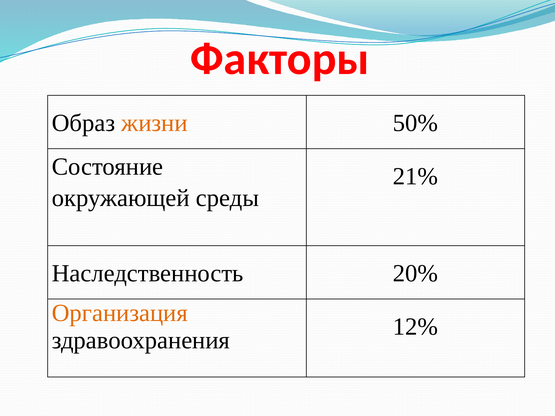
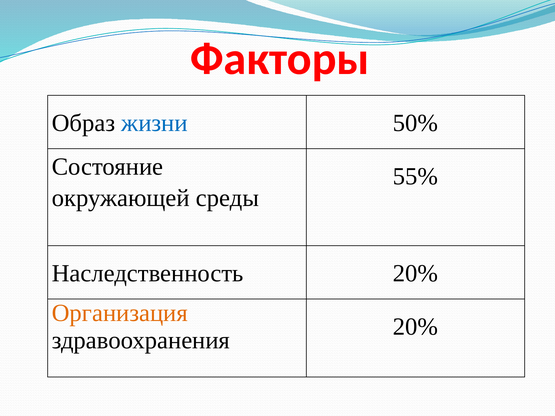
жизни colour: orange -> blue
21%: 21% -> 55%
12% at (415, 327): 12% -> 20%
